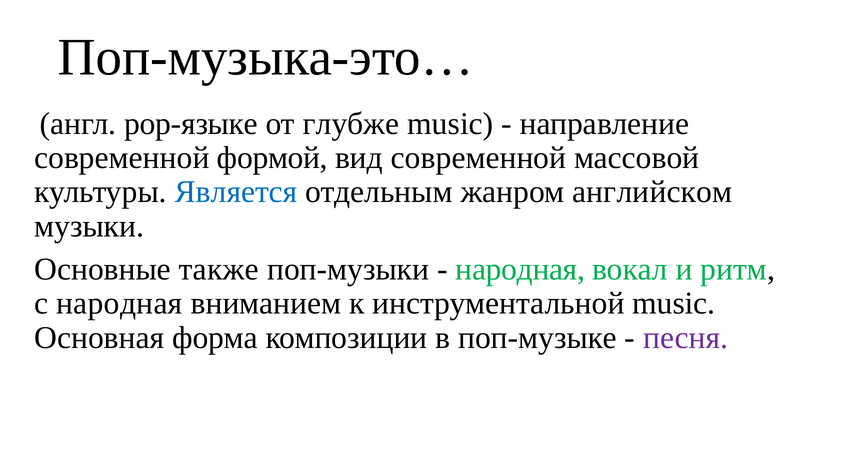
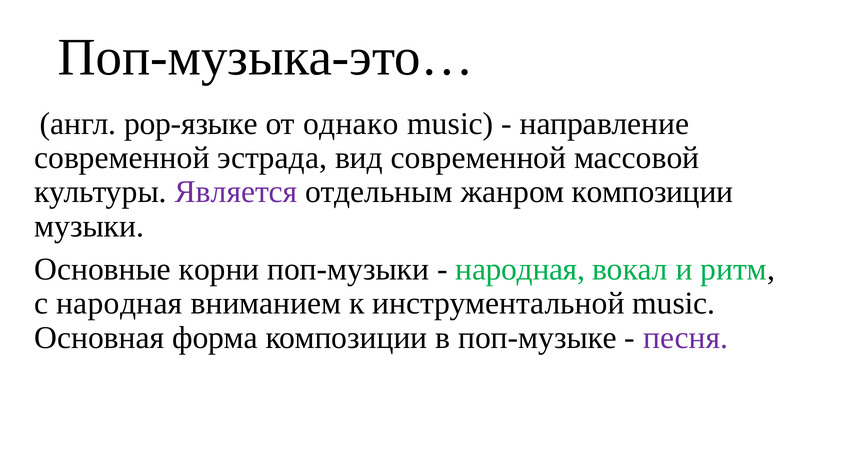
глубже: глубже -> однако
формой: формой -> эстрада
Является colour: blue -> purple
жанром английском: английском -> композиции
также: также -> корни
